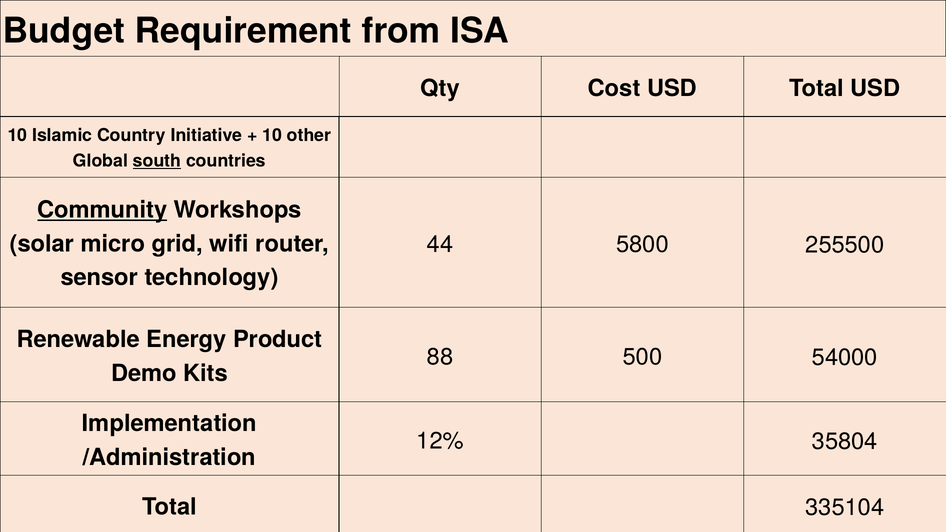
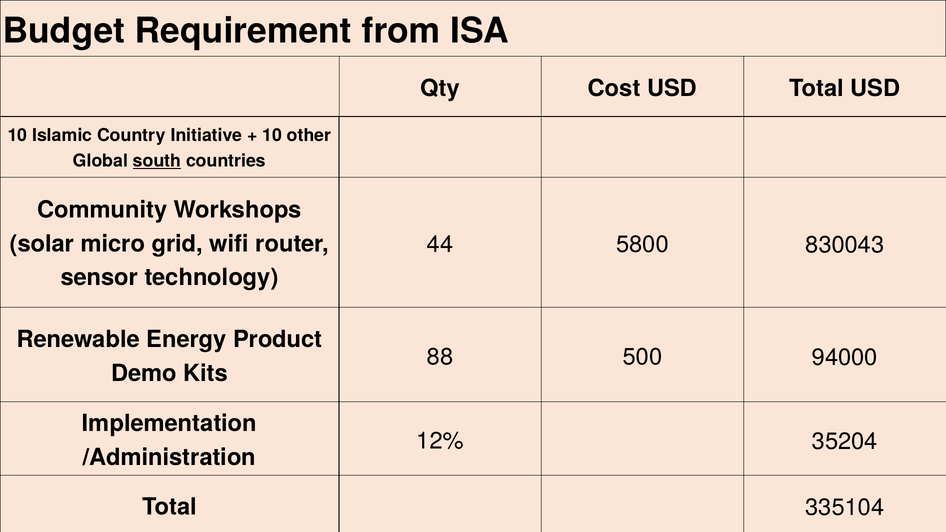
Community underline: present -> none
255500: 255500 -> 830043
54000: 54000 -> 94000
35804: 35804 -> 35204
